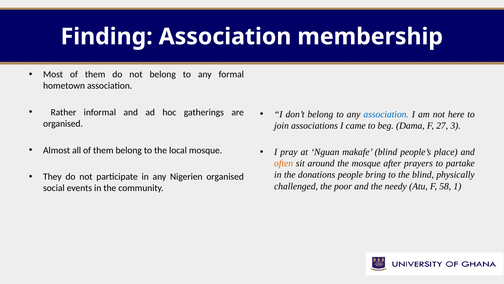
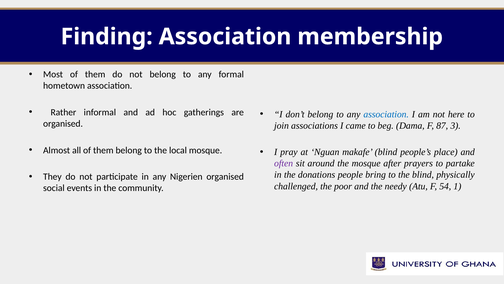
27: 27 -> 87
often colour: orange -> purple
58: 58 -> 54
